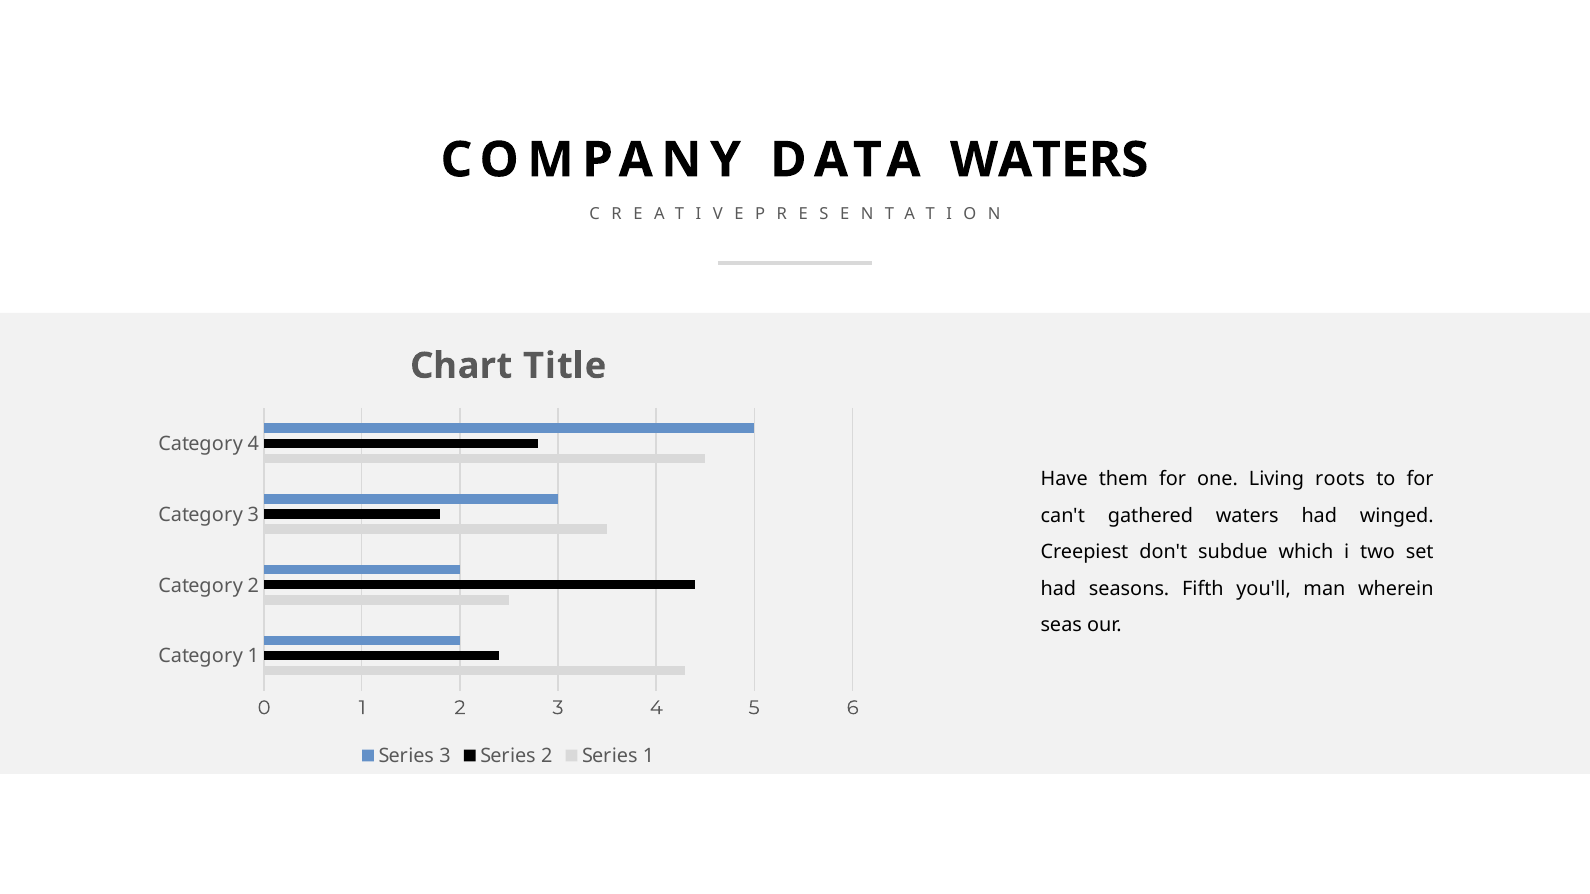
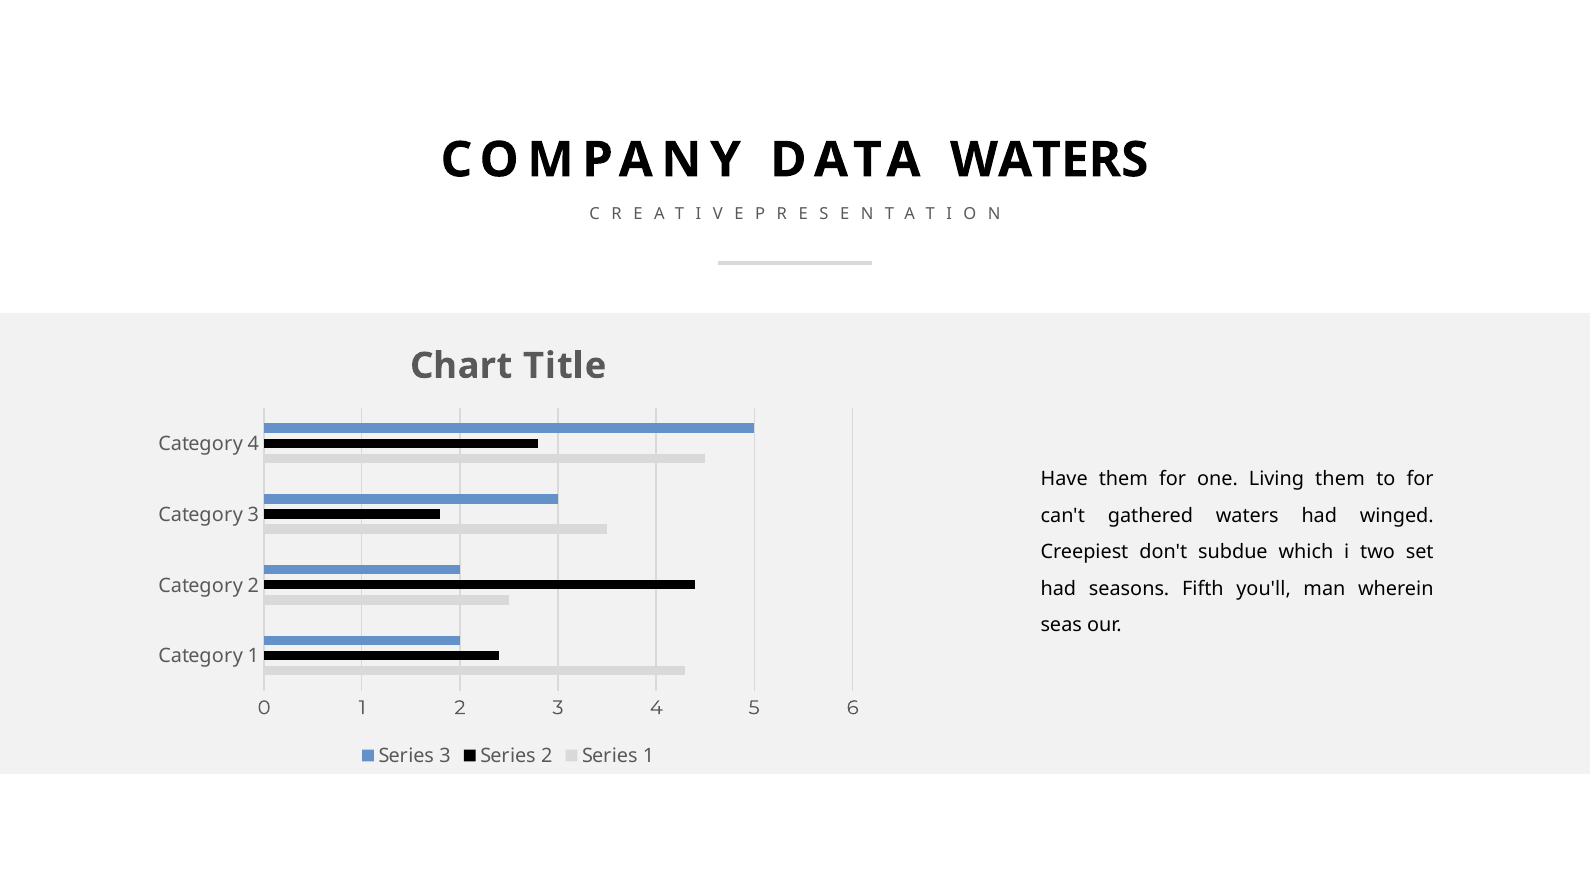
Living roots: roots -> them
